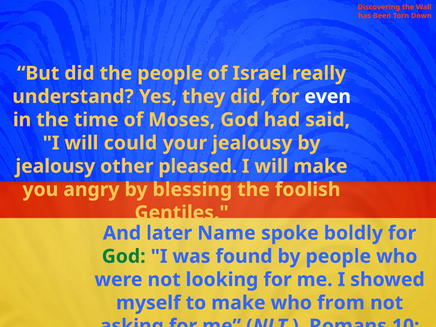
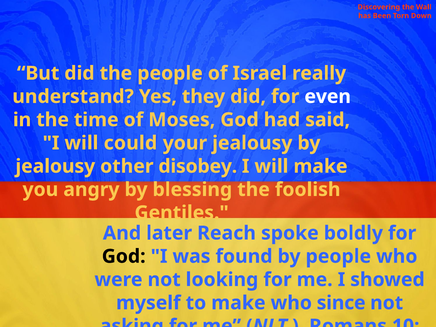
pleased: pleased -> disobey
Name: Name -> Reach
God at (124, 256) colour: green -> black
from: from -> since
